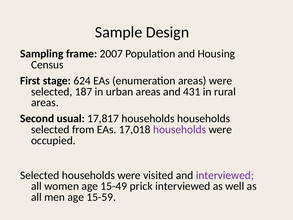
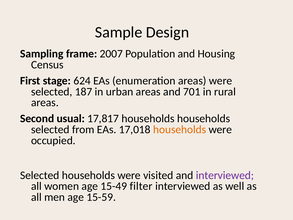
431: 431 -> 701
households at (180, 129) colour: purple -> orange
prick: prick -> filter
